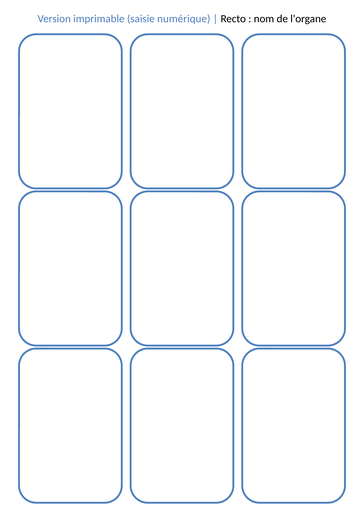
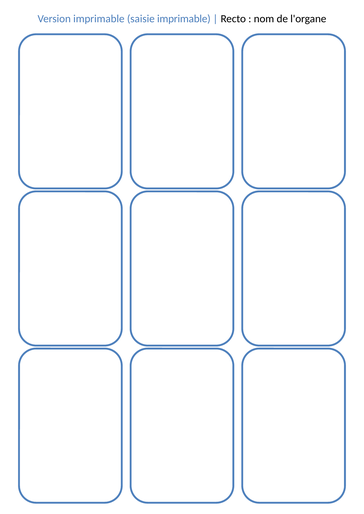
saisie numérique: numérique -> imprimable
